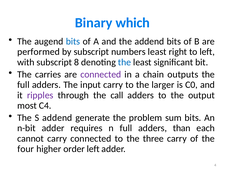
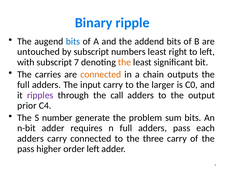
which: which -> ripple
performed: performed -> untouched
8: 8 -> 7
the at (124, 62) colour: blue -> orange
connected at (101, 74) colour: purple -> orange
most: most -> prior
S addend: addend -> number
adders than: than -> pass
cannot at (31, 138): cannot -> adders
four at (26, 148): four -> pass
